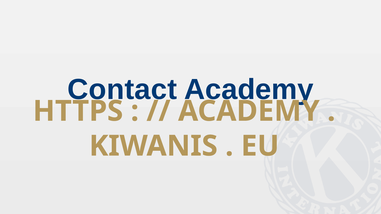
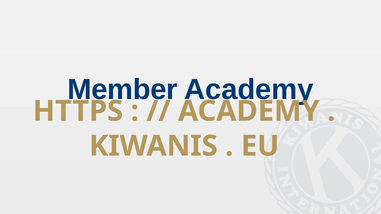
Contact: Contact -> Member
